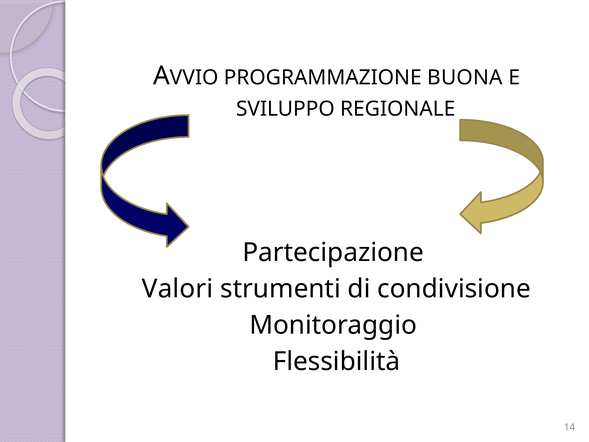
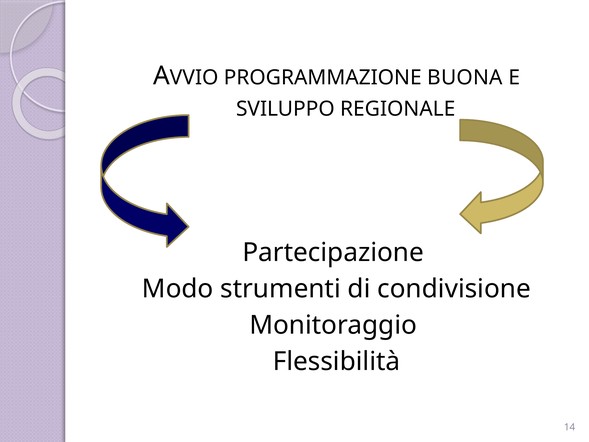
Valori: Valori -> Modo
